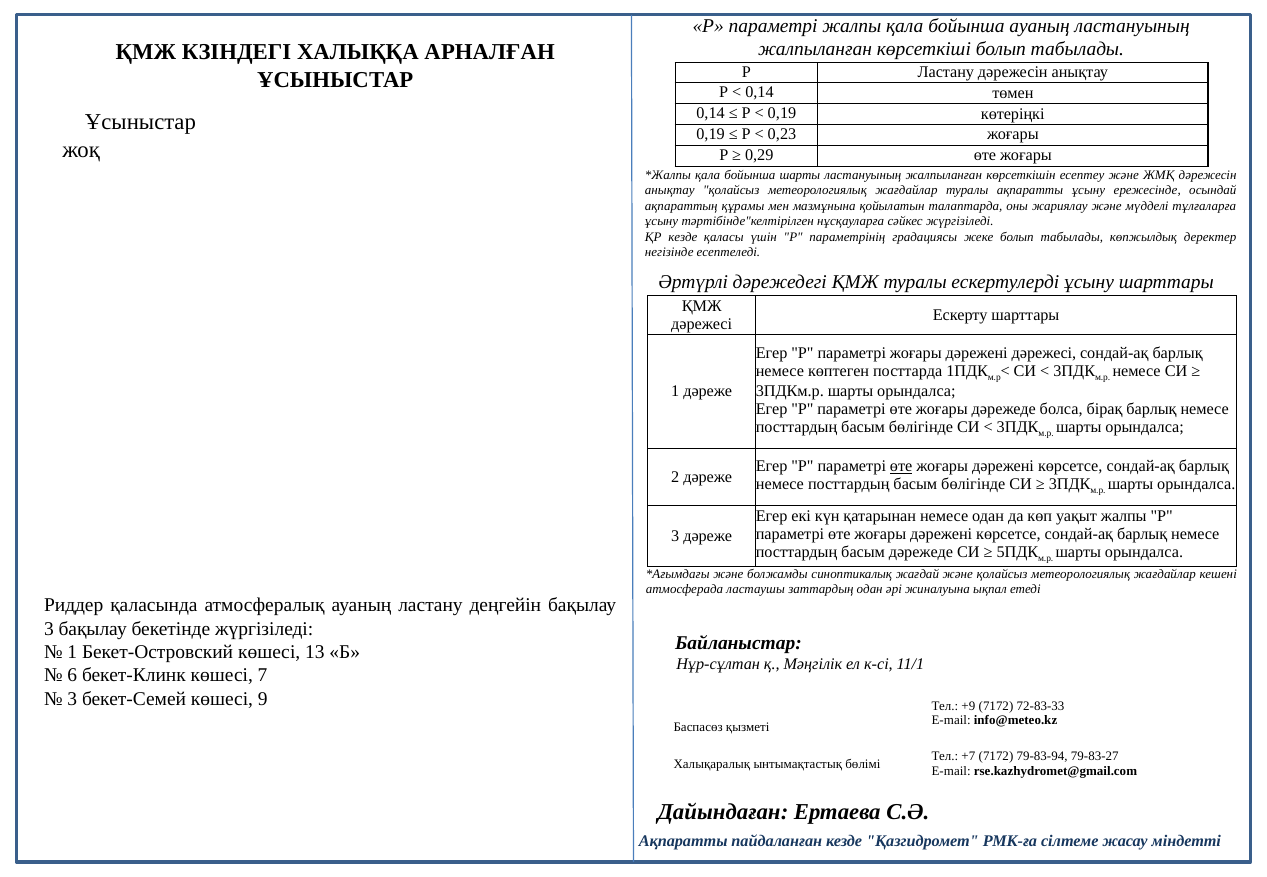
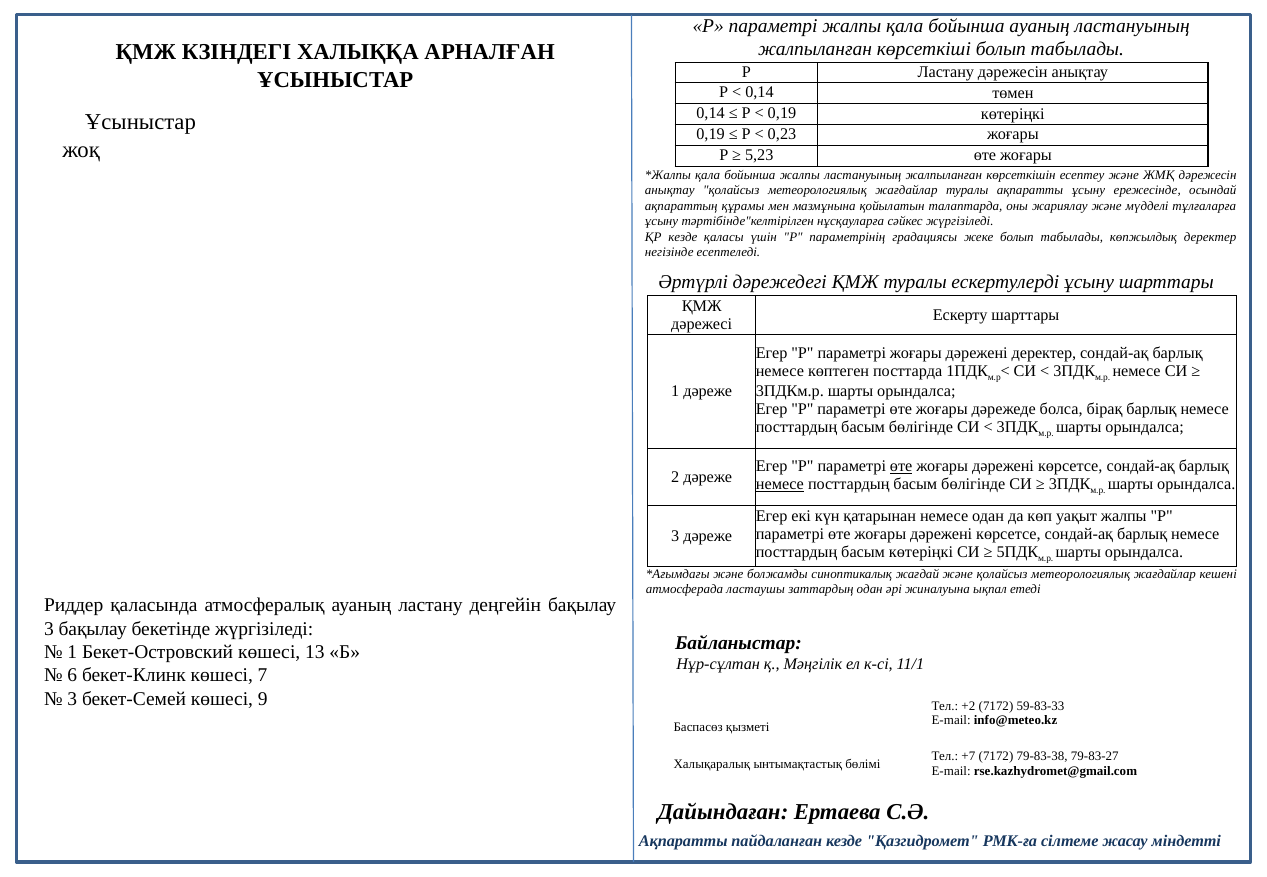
0,29: 0,29 -> 5,23
бойынша шарты: шарты -> жалпы
дәрежені дәрежесі: дәрежесі -> деректер
немесе at (780, 484) underline: none -> present
басым дәрежеде: дәрежеде -> көтеріңкі
+9: +9 -> +2
72-83-33: 72-83-33 -> 59-83-33
79-83-94: 79-83-94 -> 79-83-38
